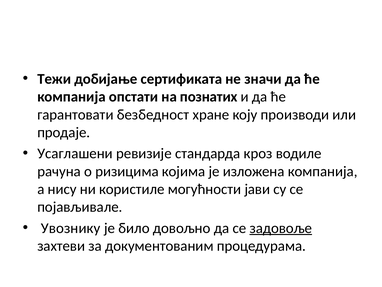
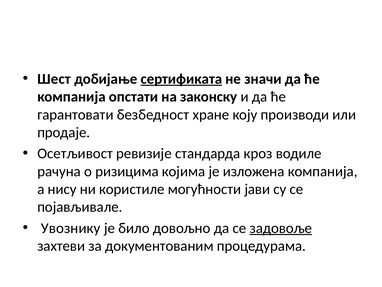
Тежи: Тежи -> Шест
сертификата underline: none -> present
познатих: познатих -> законску
Усаглашени: Усаглашени -> Осетљивост
